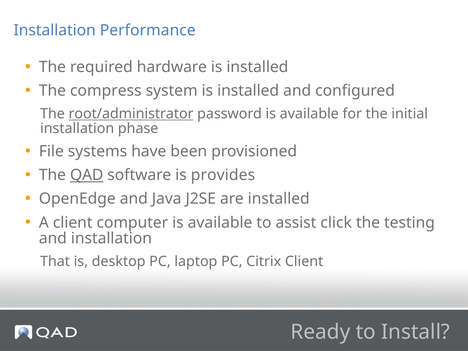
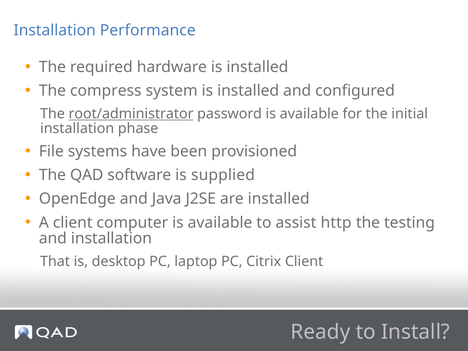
QAD underline: present -> none
provides: provides -> supplied
click: click -> http
